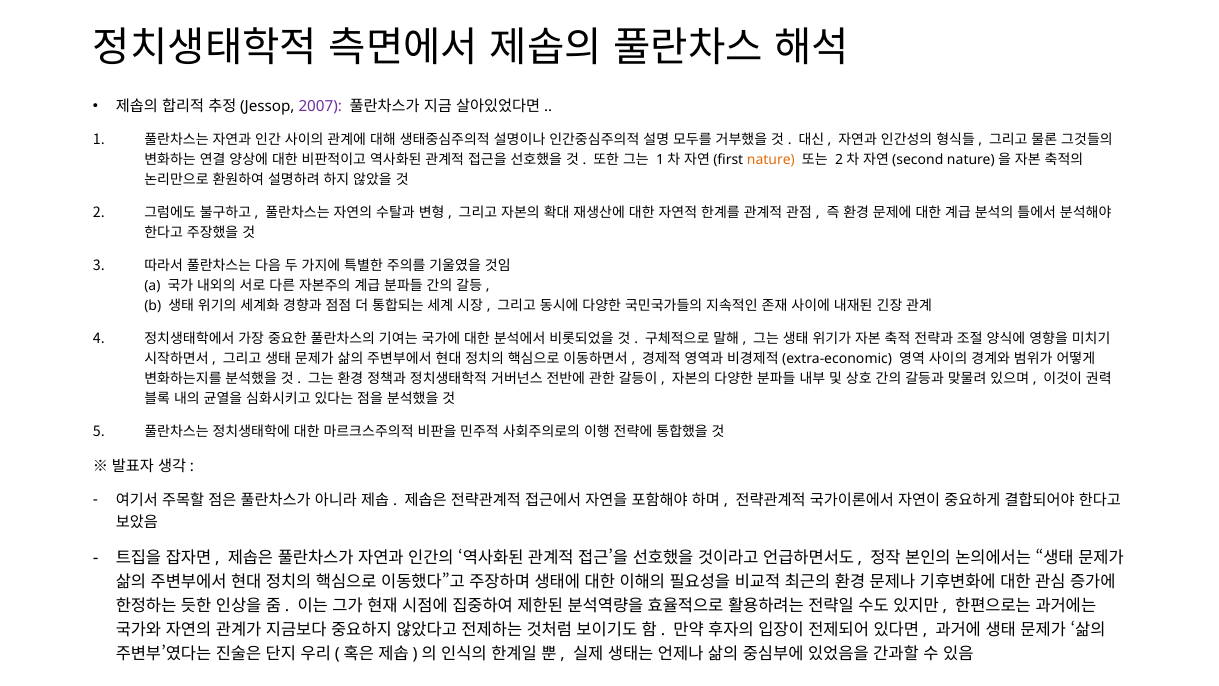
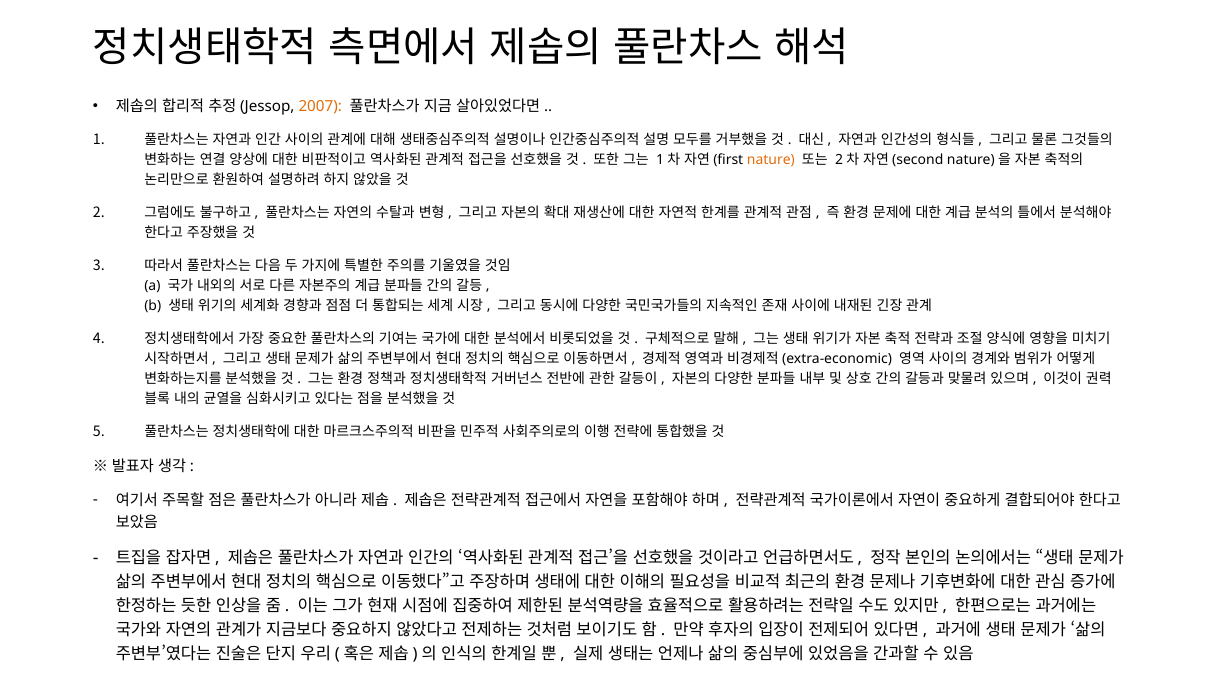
2007 colour: purple -> orange
